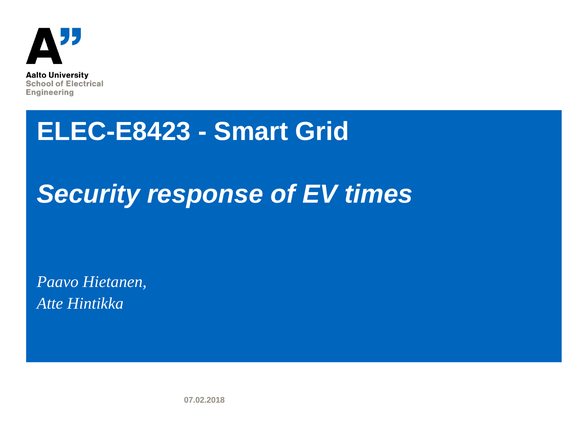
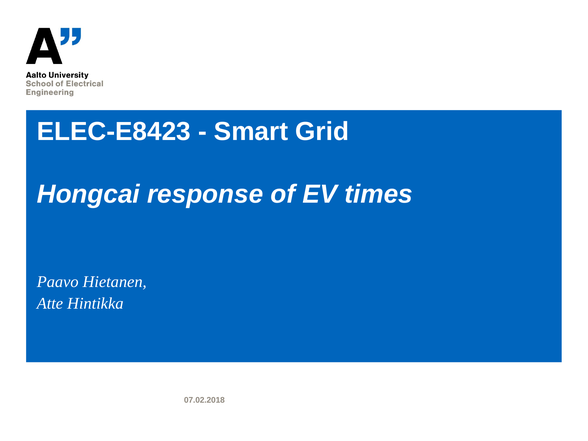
Security: Security -> Hongcai
